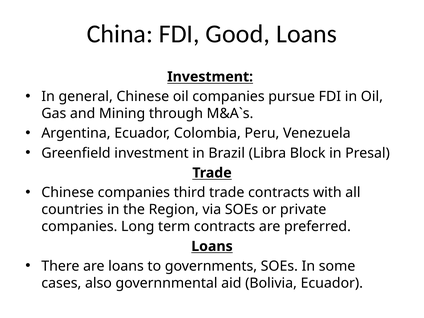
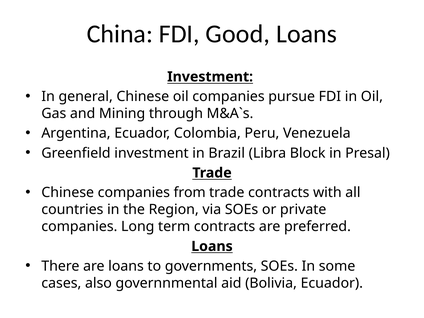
third: third -> from
